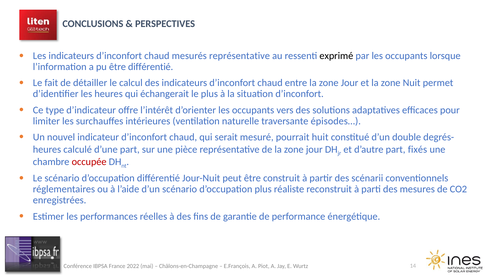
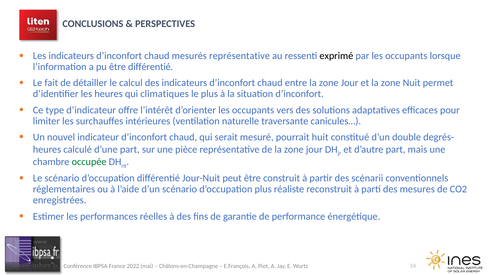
échangerait: échangerait -> climatiques
épisodes…: épisodes… -> canicules…
fixés: fixés -> mais
occupée colour: red -> green
